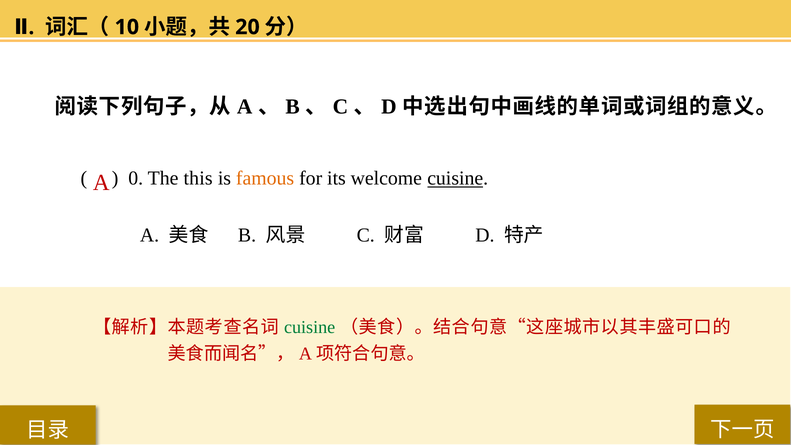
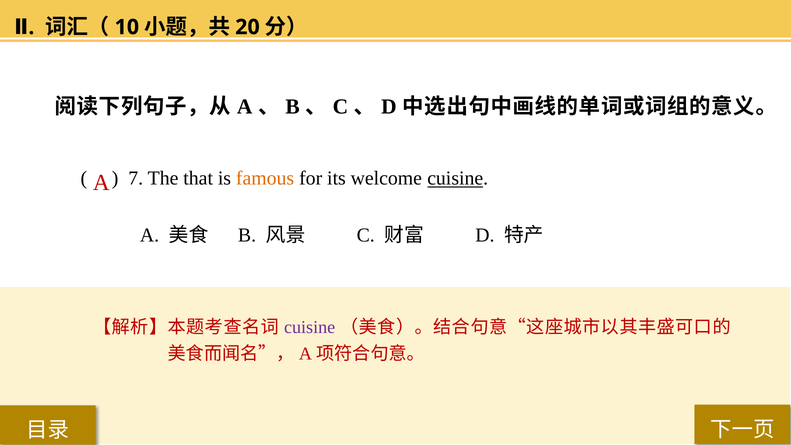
0: 0 -> 7
this: this -> that
cuisine at (310, 327) colour: green -> purple
